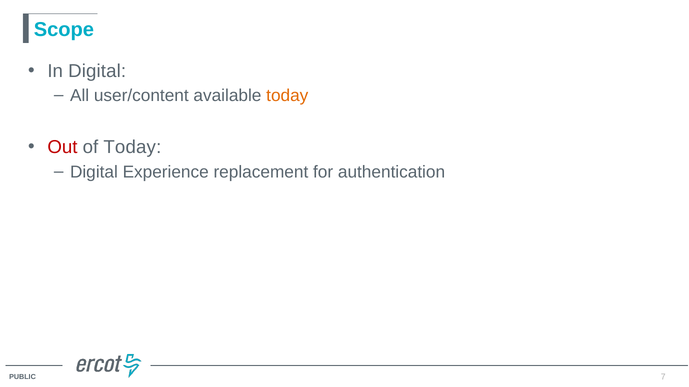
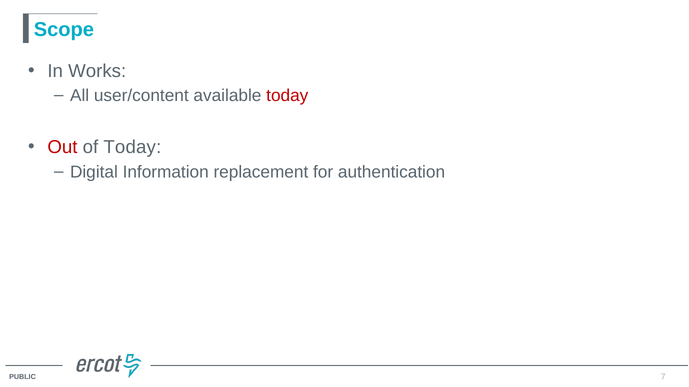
In Digital: Digital -> Works
today at (287, 96) colour: orange -> red
Experience: Experience -> Information
